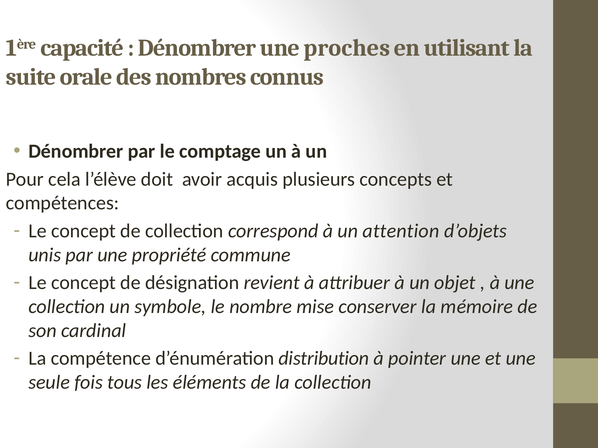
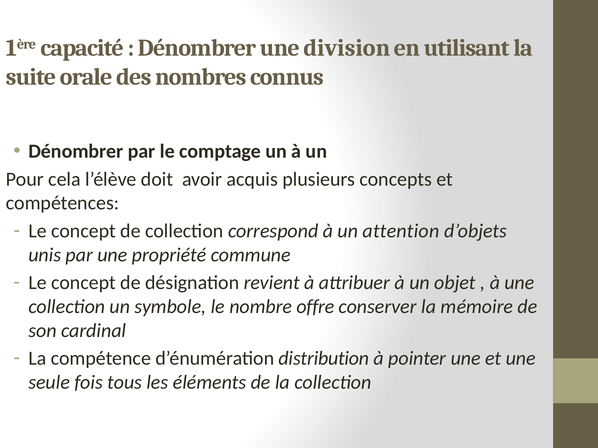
proches: proches -> division
mise: mise -> offre
